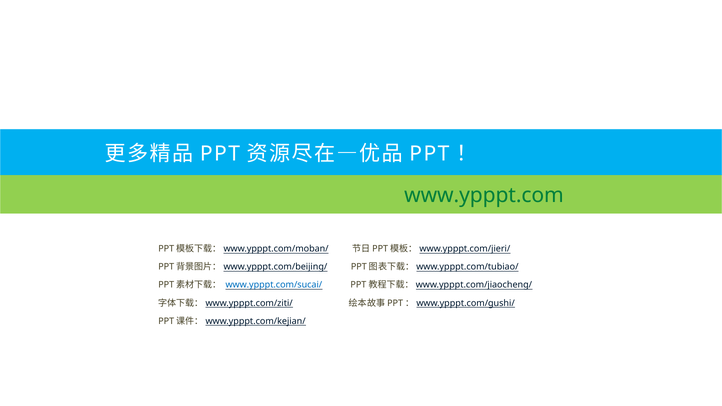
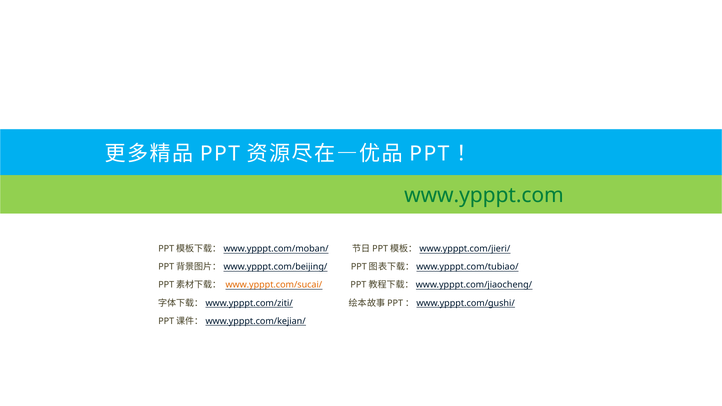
www.ypppt.com/sucai/ colour: blue -> orange
